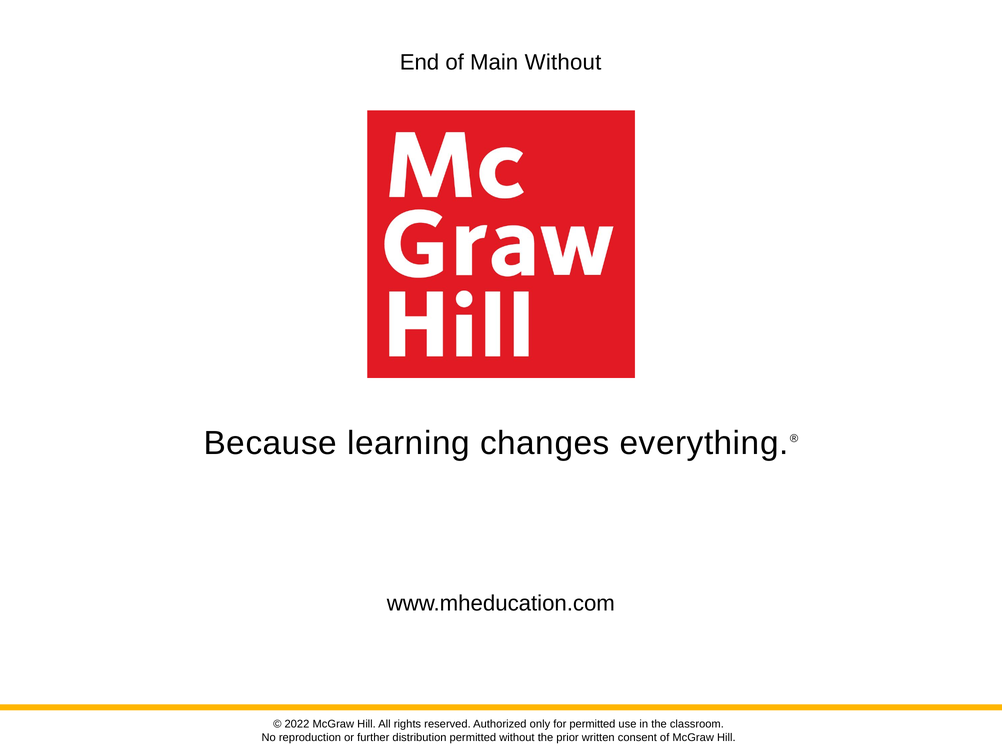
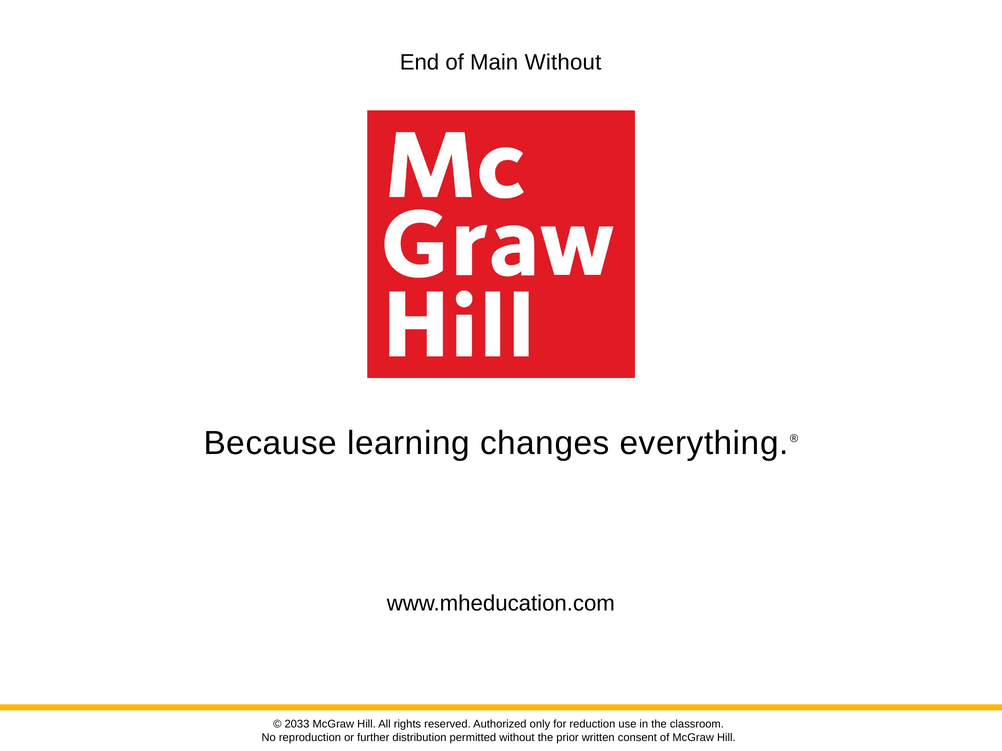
2022: 2022 -> 2033
for permitted: permitted -> reduction
